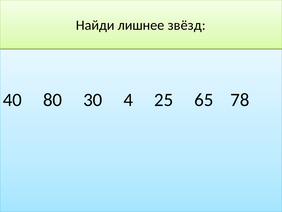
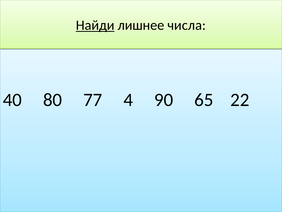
Найди underline: none -> present
звёзд: звёзд -> числа
30: 30 -> 77
25: 25 -> 90
78: 78 -> 22
